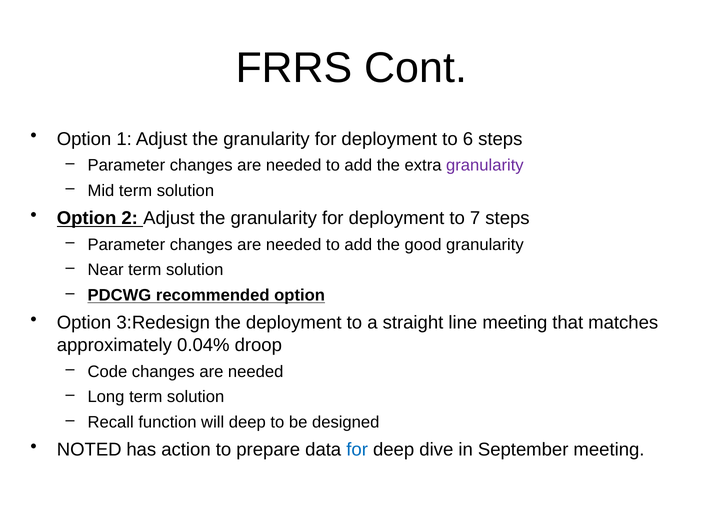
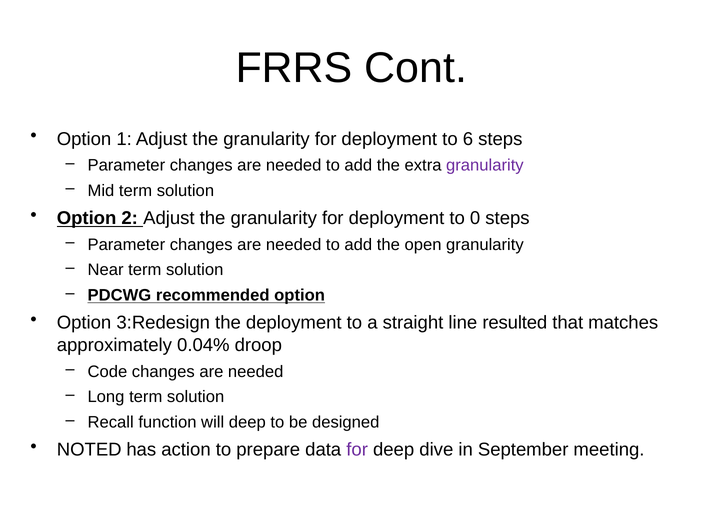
7: 7 -> 0
good: good -> open
line meeting: meeting -> resulted
for at (357, 450) colour: blue -> purple
